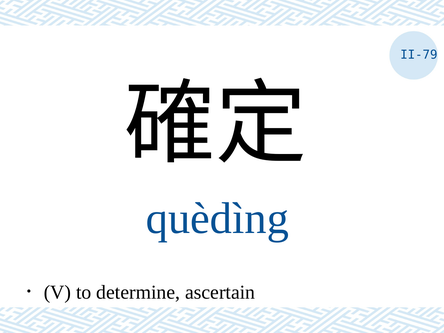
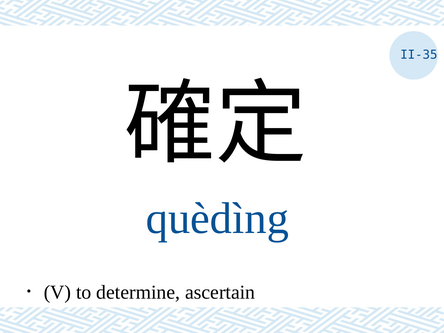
II-79: II-79 -> II-35
